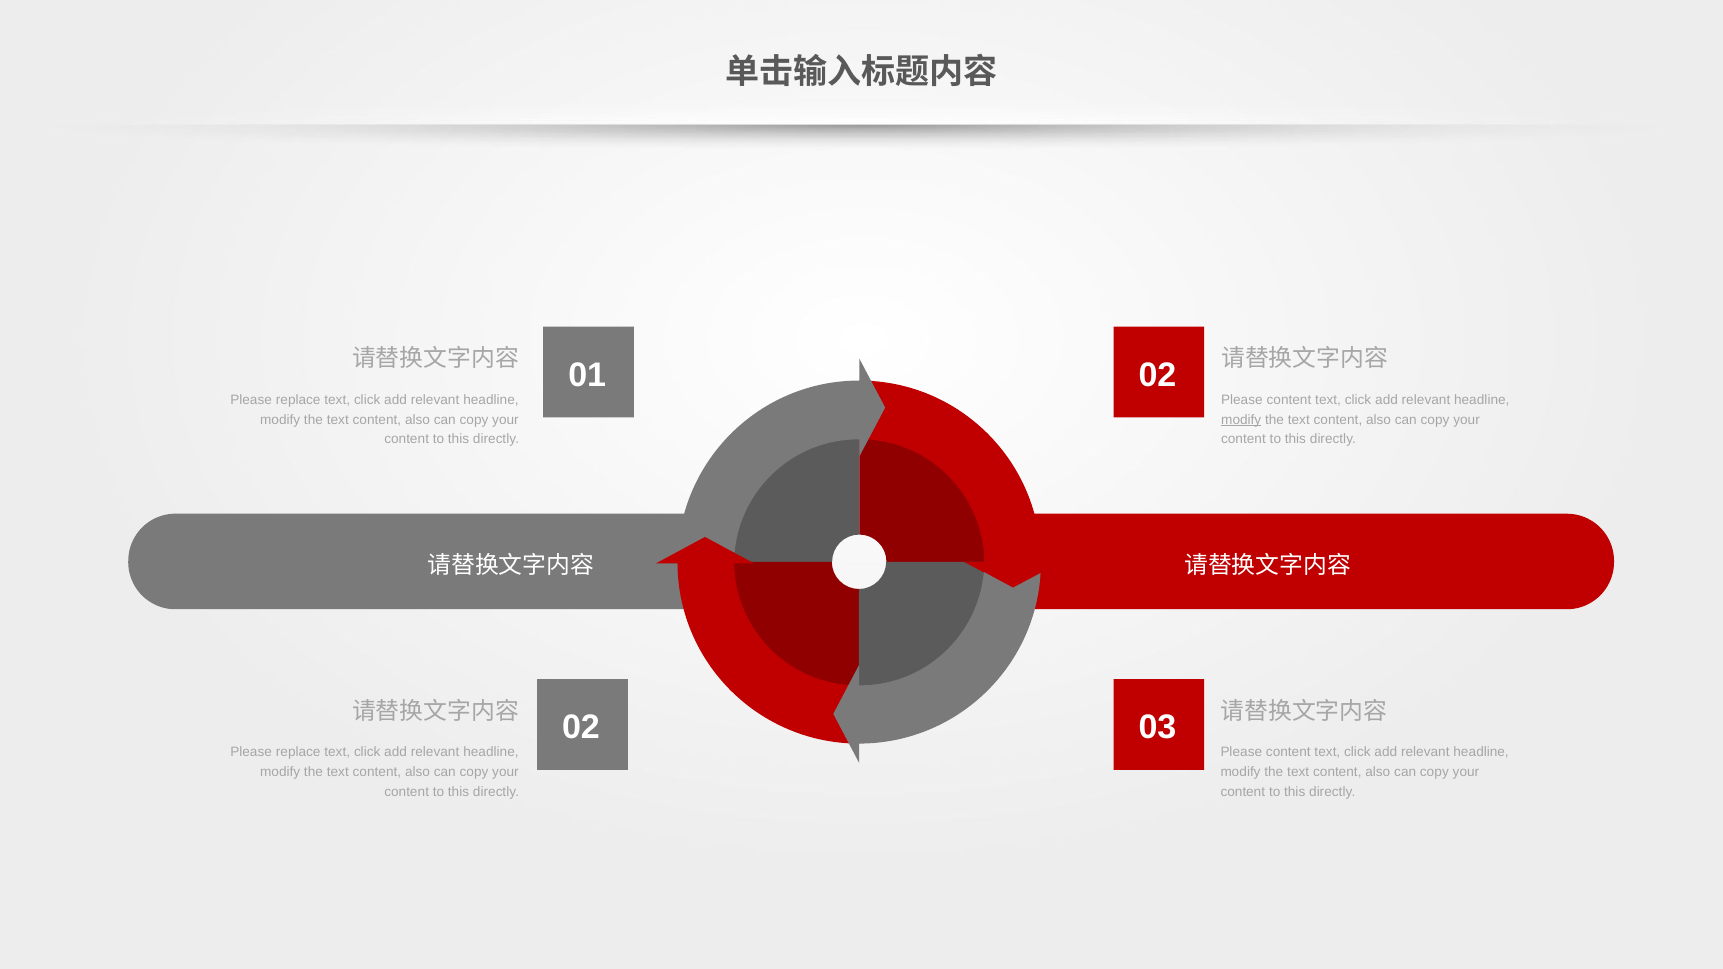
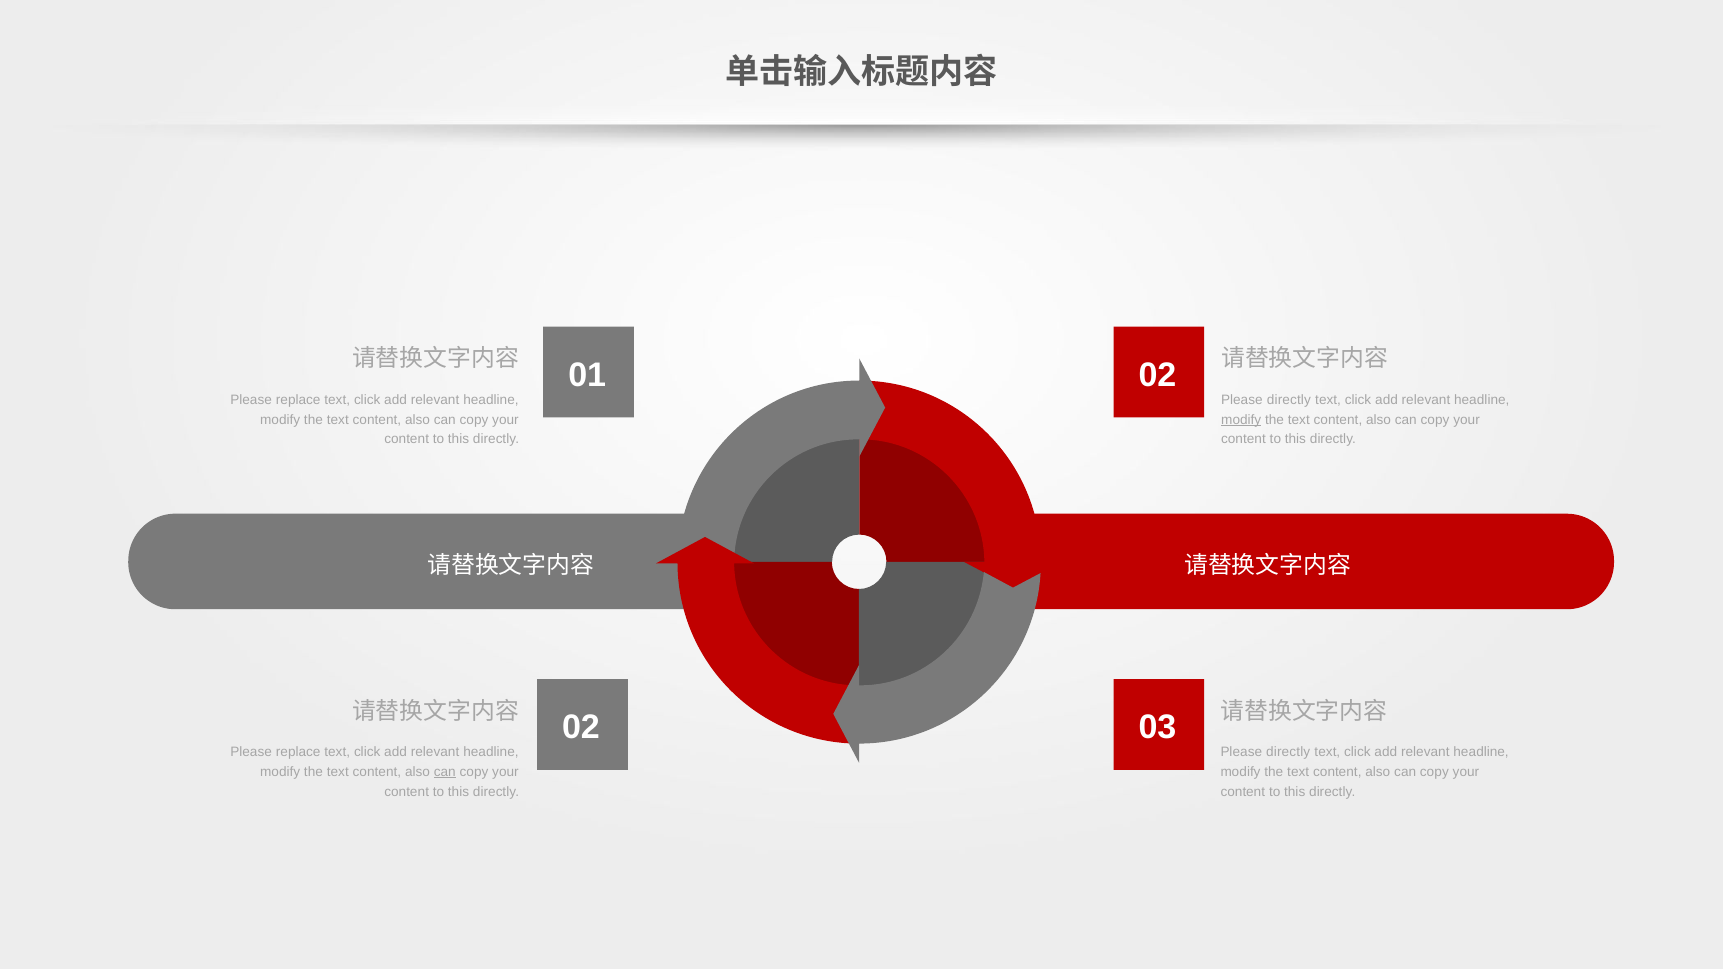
content at (1289, 400): content -> directly
content at (1288, 753): content -> directly
can at (445, 772) underline: none -> present
